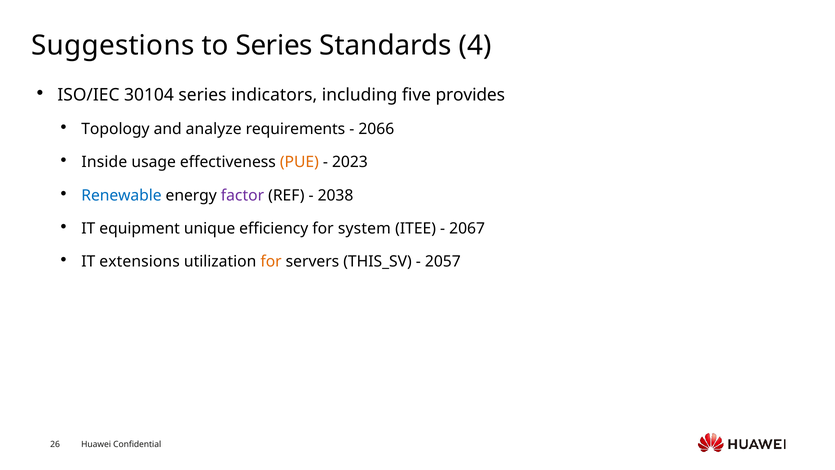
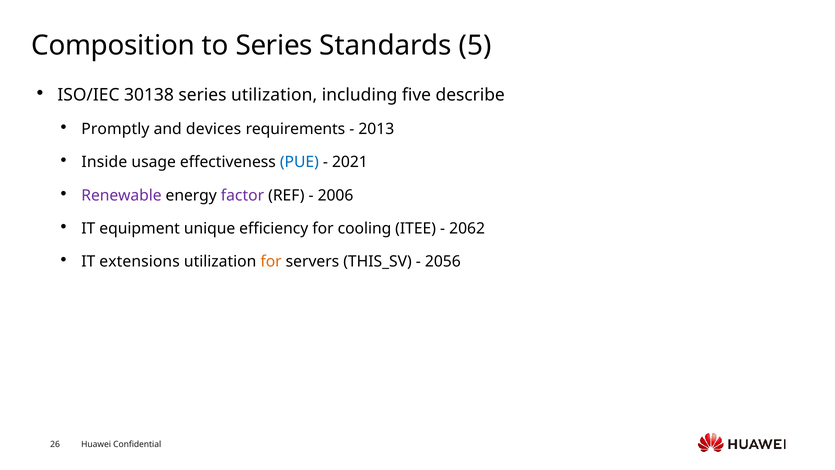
Suggestions: Suggestions -> Composition
4: 4 -> 5
30104: 30104 -> 30138
series indicators: indicators -> utilization
provides: provides -> describe
Topology: Topology -> Promptly
analyze: analyze -> devices
2066: 2066 -> 2013
PUE colour: orange -> blue
2023: 2023 -> 2021
Renewable colour: blue -> purple
2038: 2038 -> 2006
system: system -> cooling
2067: 2067 -> 2062
2057: 2057 -> 2056
